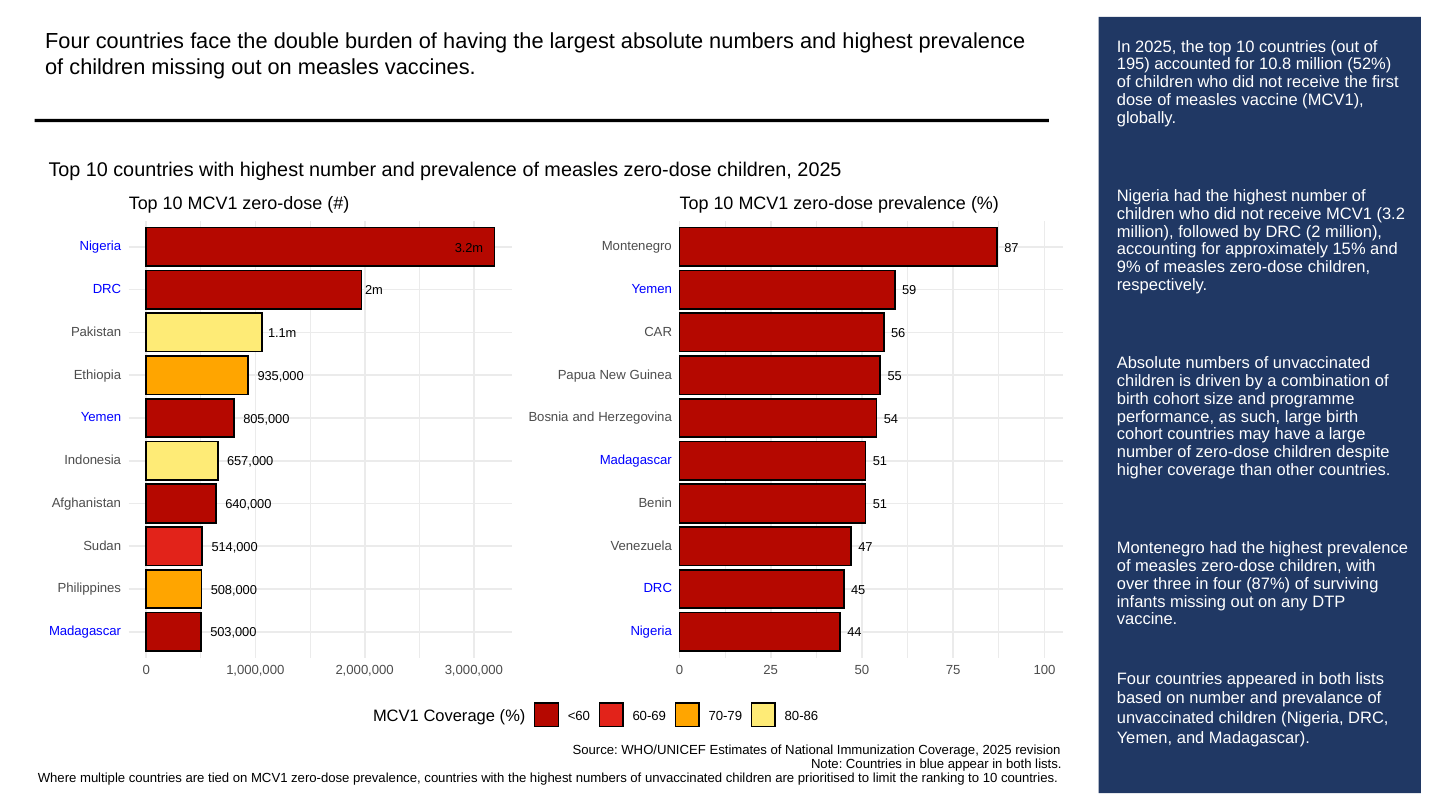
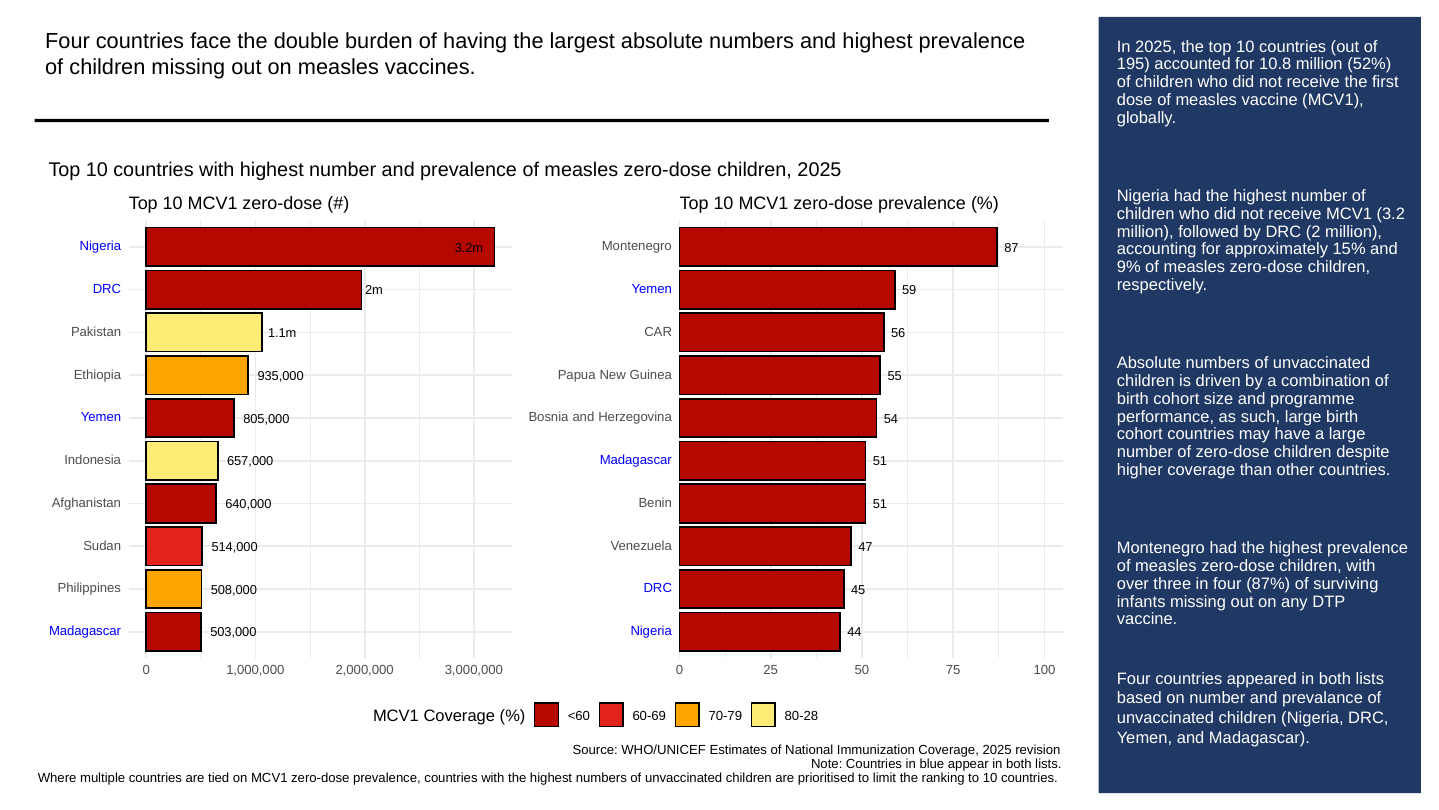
80-86: 80-86 -> 80-28
